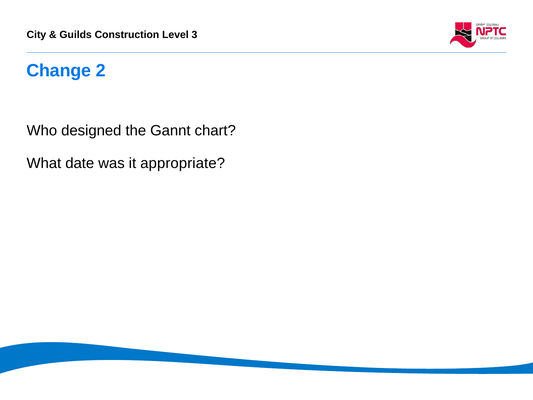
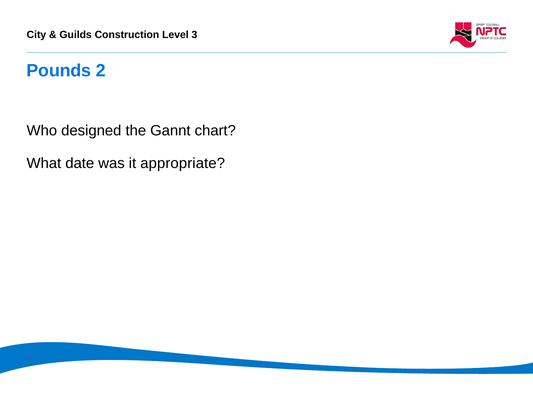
Change: Change -> Pounds
